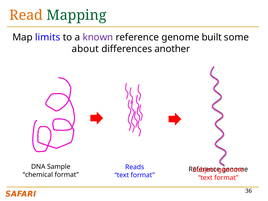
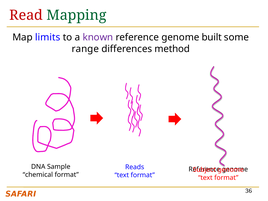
Read colour: orange -> red
about: about -> range
another: another -> method
